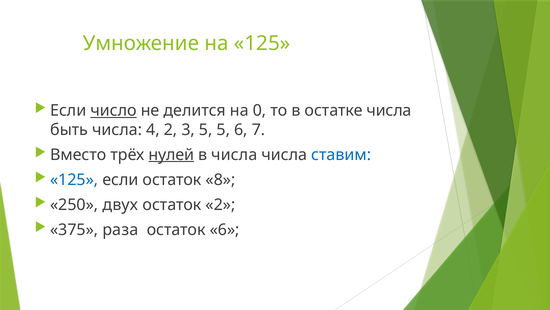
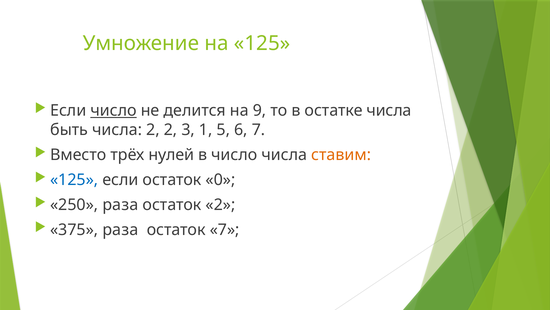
0: 0 -> 9
числа 4: 4 -> 2
3 5: 5 -> 1
нулей underline: present -> none
в числа: числа -> число
ставим colour: blue -> orange
8: 8 -> 0
250 двух: двух -> раза
остаток 6: 6 -> 7
